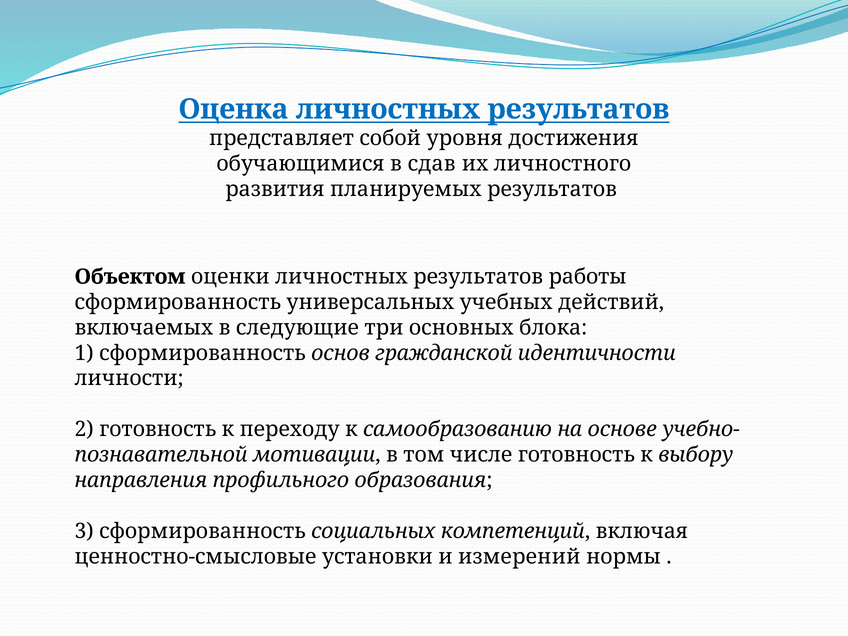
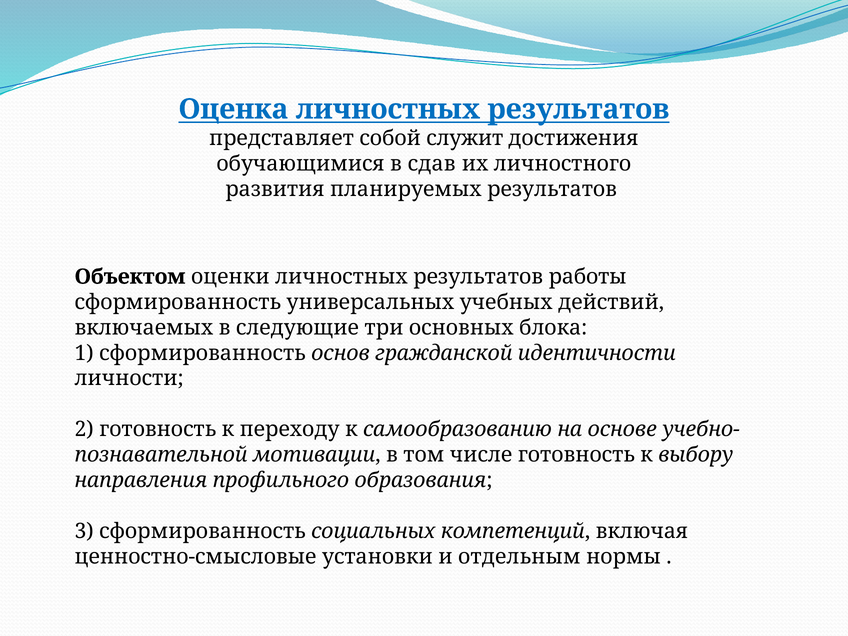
уровня: уровня -> служит
измерений: измерений -> отдельным
